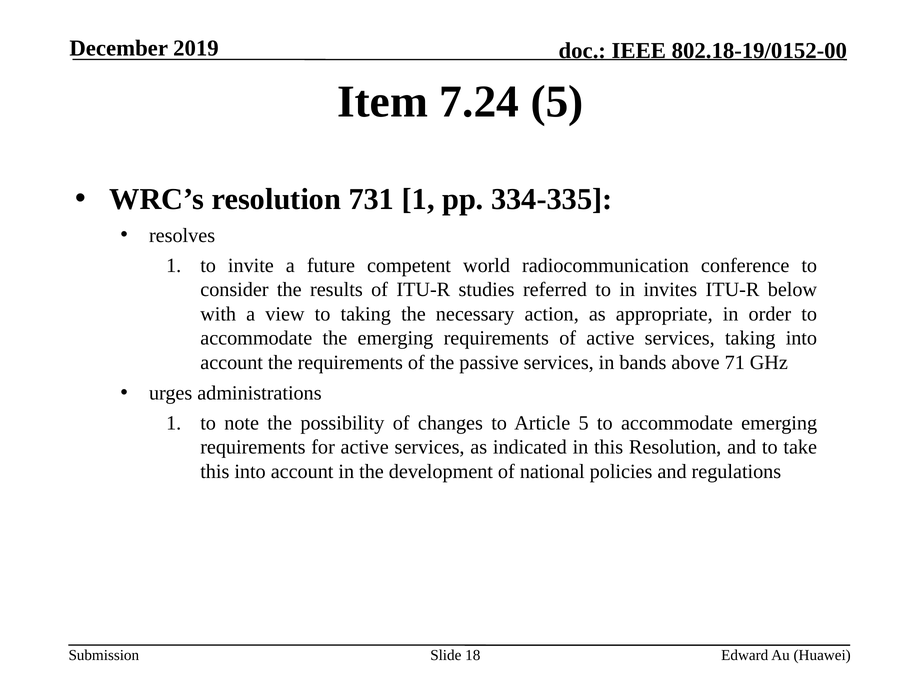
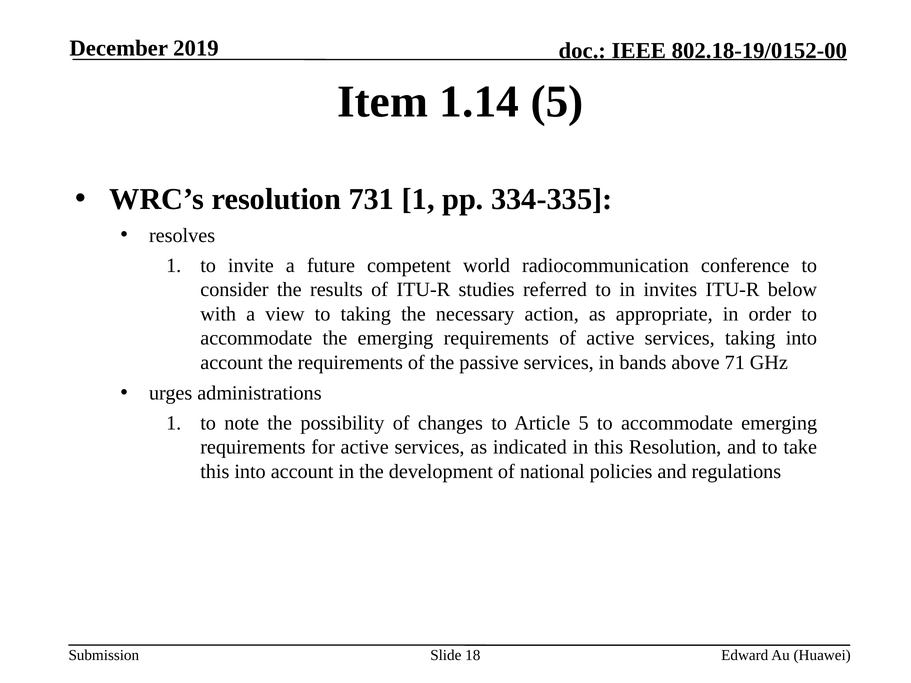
7.24: 7.24 -> 1.14
